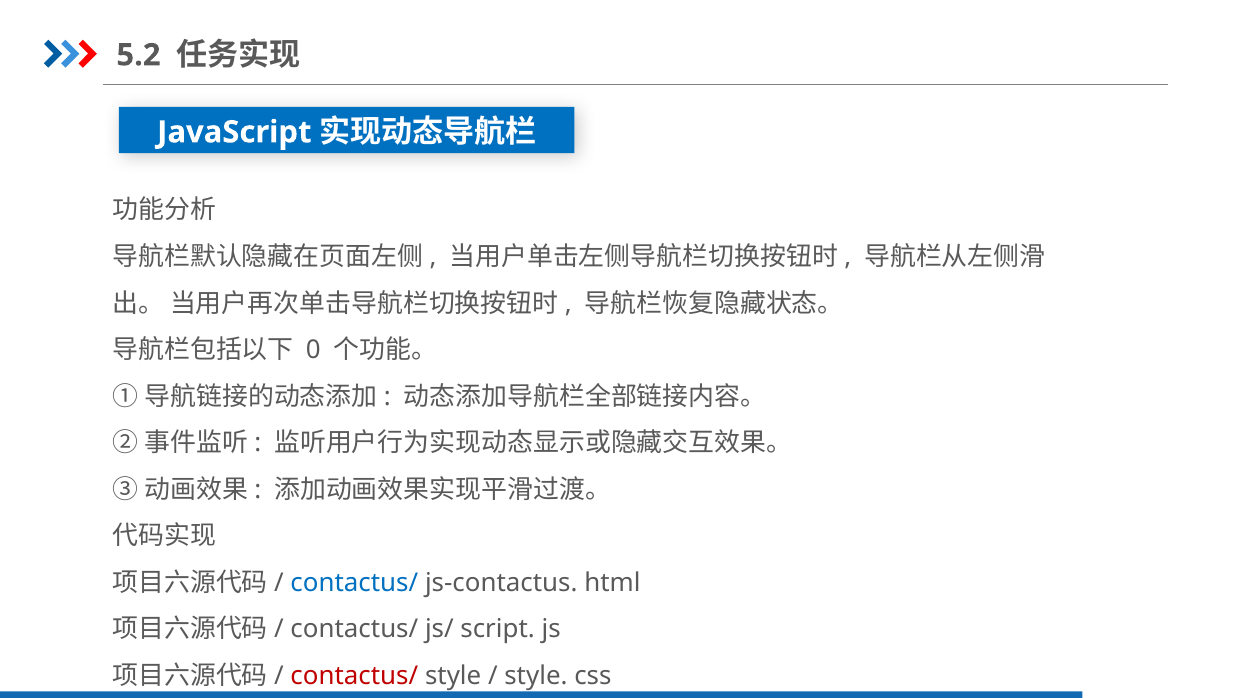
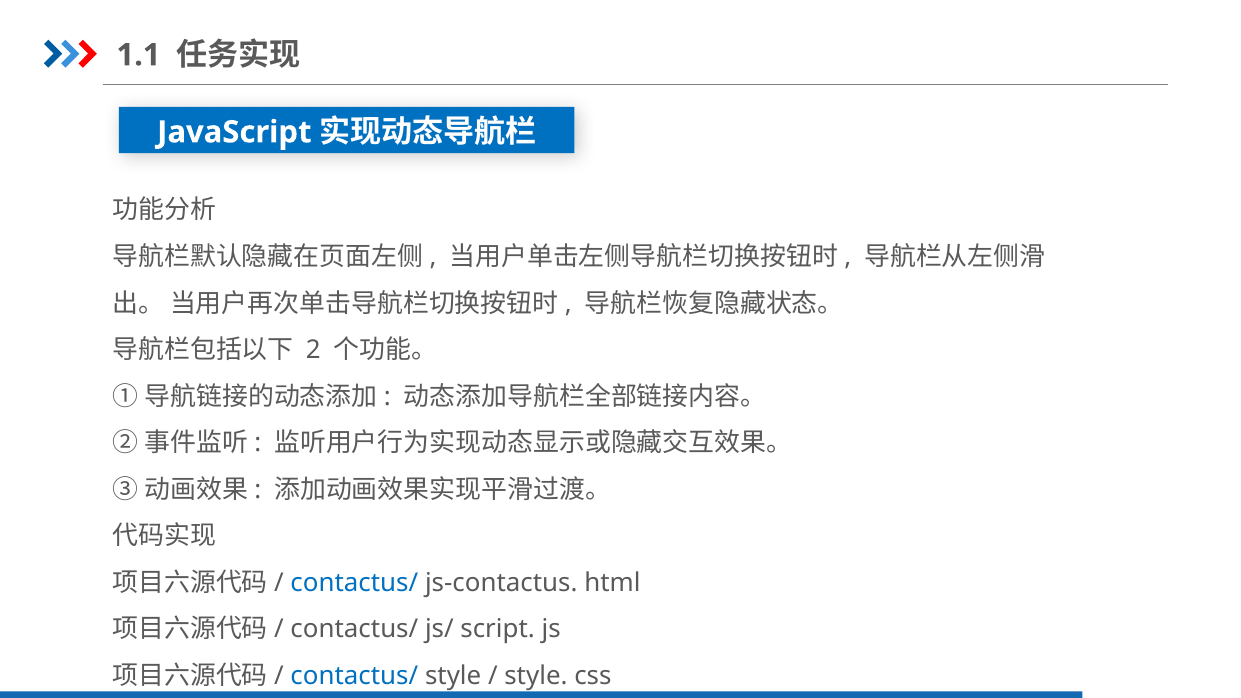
5.2: 5.2 -> 1.1
0: 0 -> 2
contactus/ at (354, 676) colour: red -> blue
